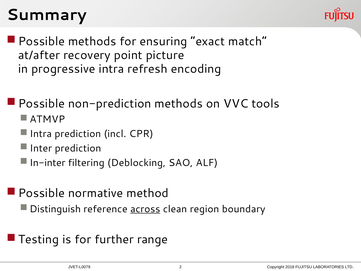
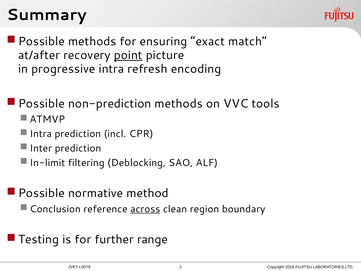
point underline: none -> present
In-inter: In-inter -> In-limit
Distinguish: Distinguish -> Conclusion
